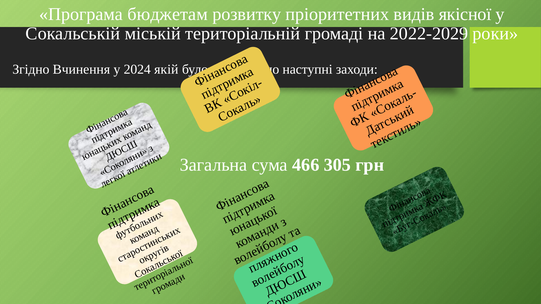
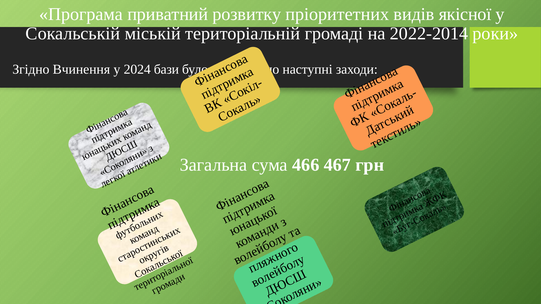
бюджетам: бюджетам -> приватний
2022-2029: 2022-2029 -> 2022-2014
якій: якій -> бази
305: 305 -> 467
